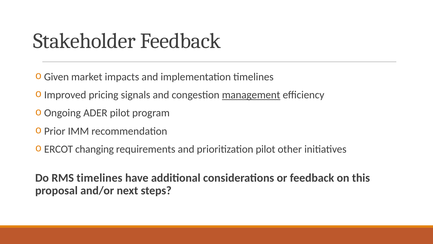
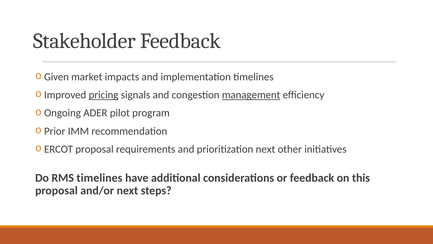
pricing underline: none -> present
ERCOT changing: changing -> proposal
prioritization pilot: pilot -> next
